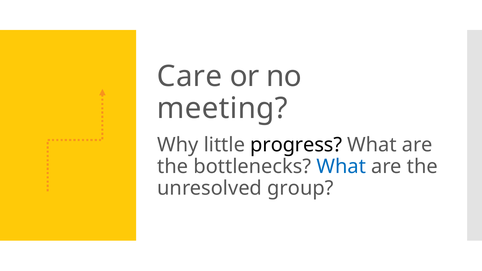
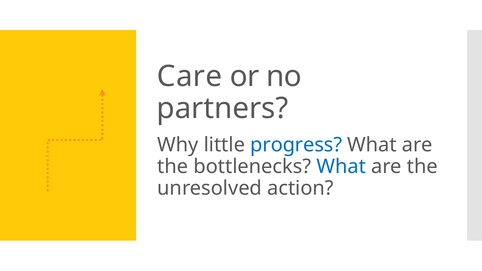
meeting: meeting -> partners
progress colour: black -> blue
group: group -> action
